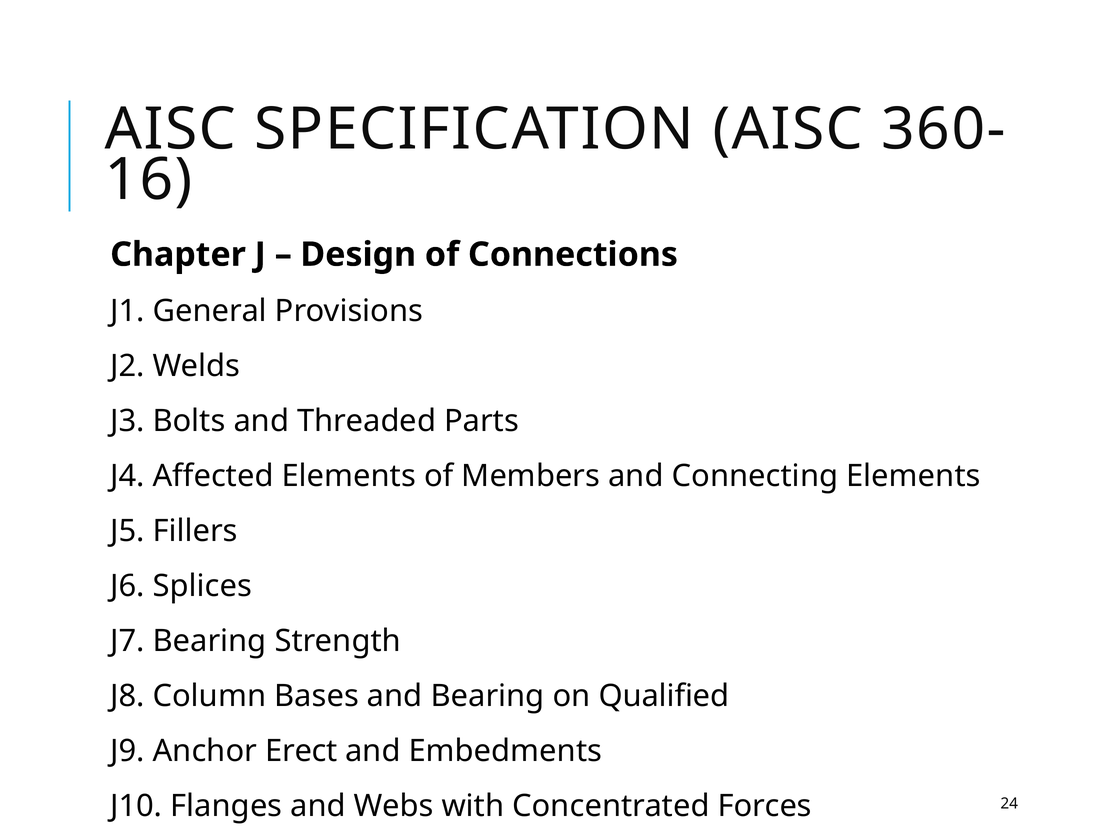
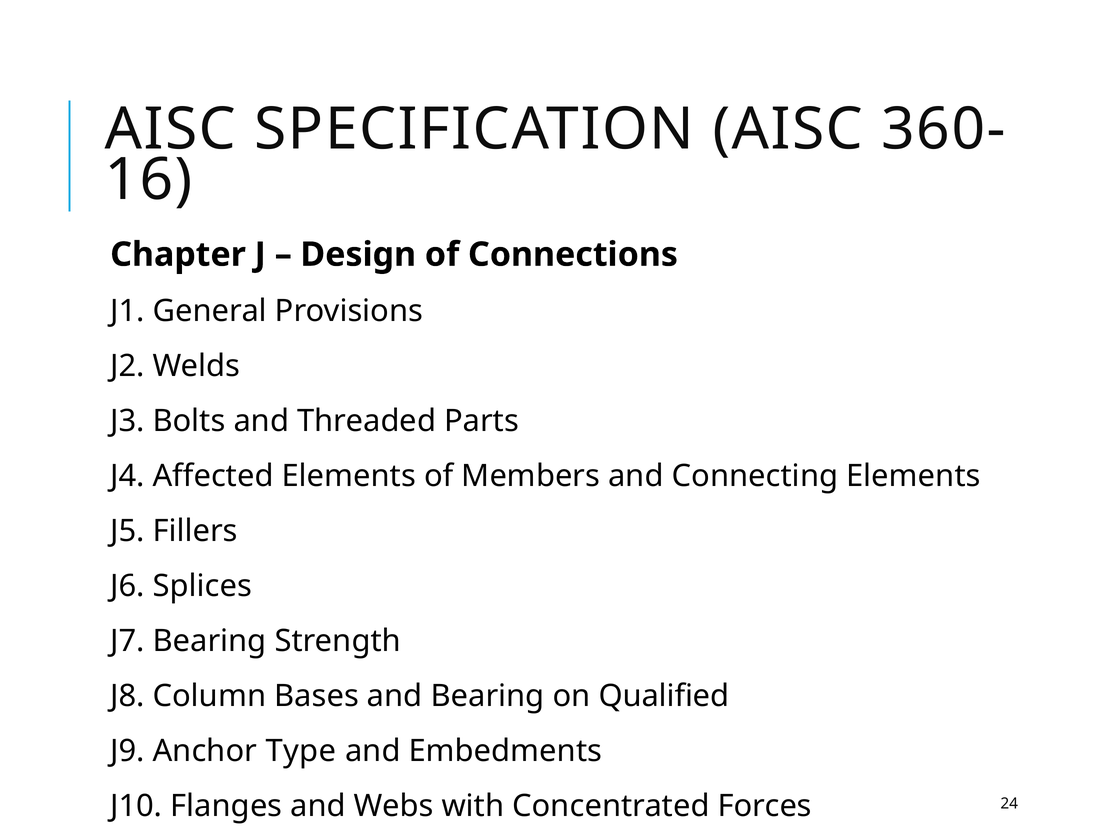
Erect: Erect -> Type
